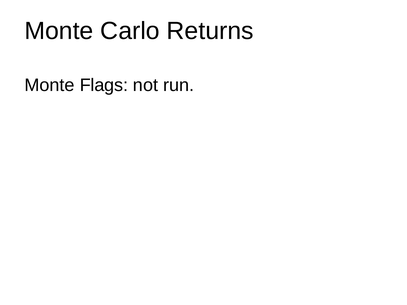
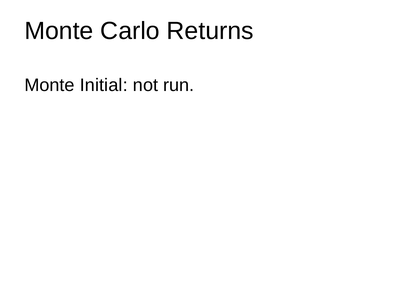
Flags: Flags -> Initial
